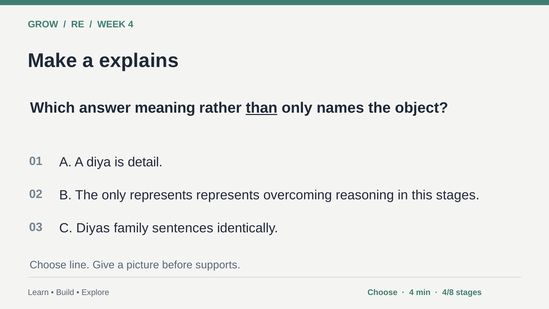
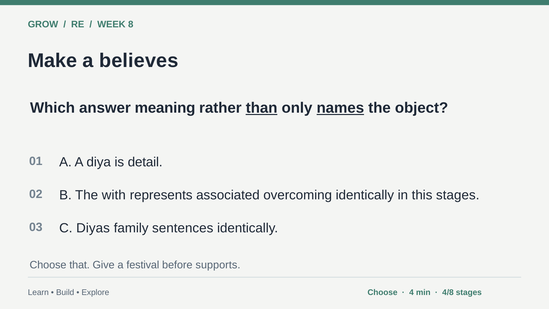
WEEK 4: 4 -> 8
explains: explains -> believes
names underline: none -> present
The only: only -> with
represents represents: represents -> associated
overcoming reasoning: reasoning -> identically
line: line -> that
picture: picture -> festival
